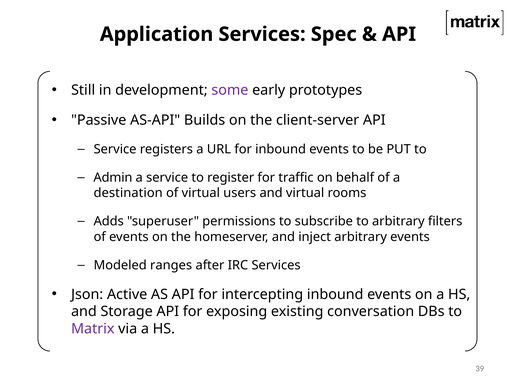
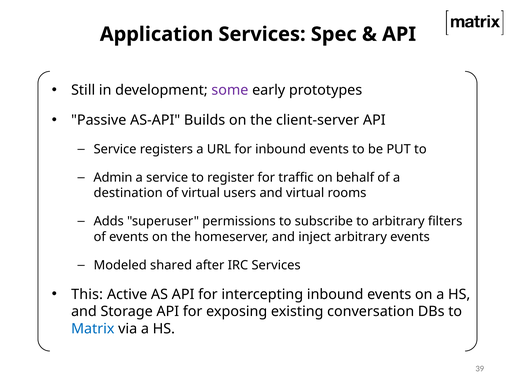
ranges: ranges -> shared
Json: Json -> This
Matrix colour: purple -> blue
